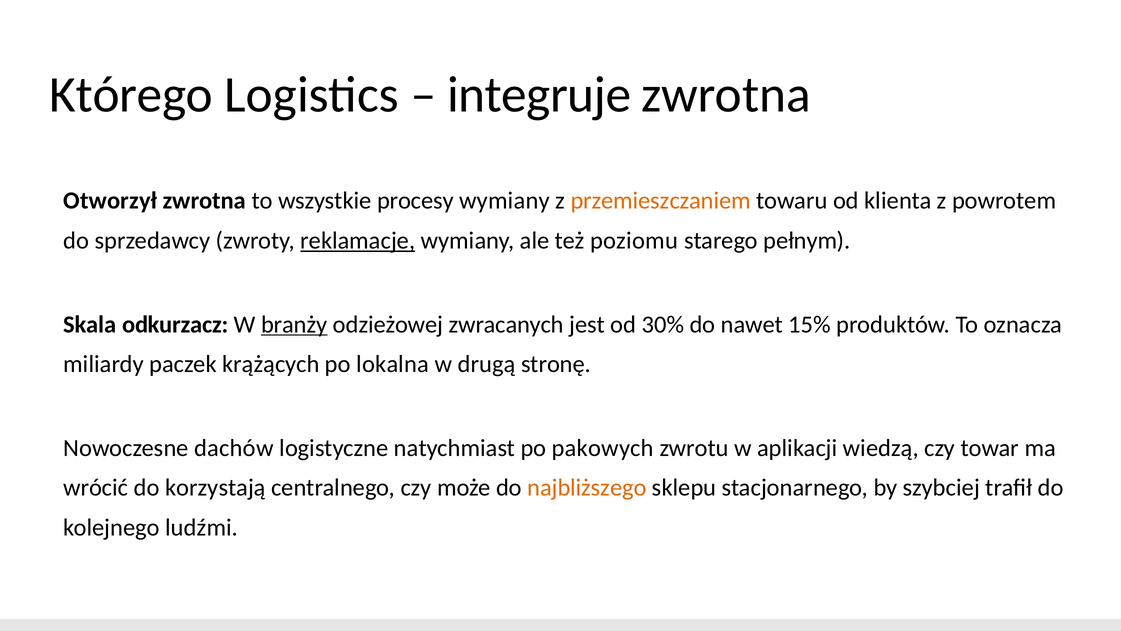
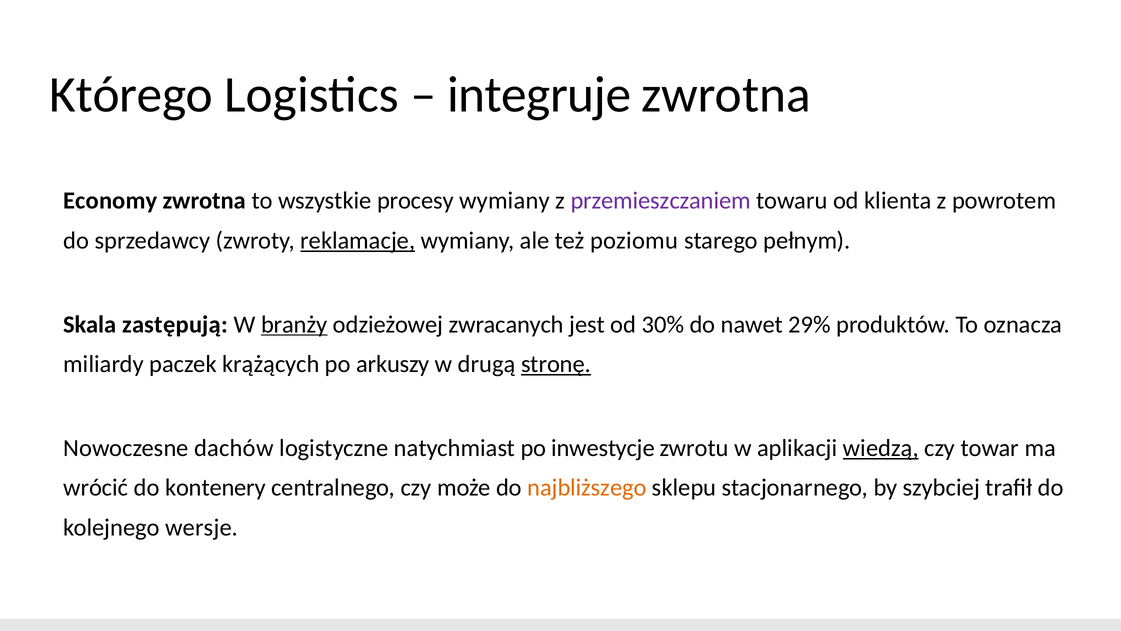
Otworzył: Otworzył -> Economy
przemieszczaniem colour: orange -> purple
odkurzacz: odkurzacz -> zastępują
15%: 15% -> 29%
lokalna: lokalna -> arkuszy
stronę underline: none -> present
pakowych: pakowych -> inwestycje
wiedzą underline: none -> present
korzystają: korzystają -> kontenery
ludźmi: ludźmi -> wersje
